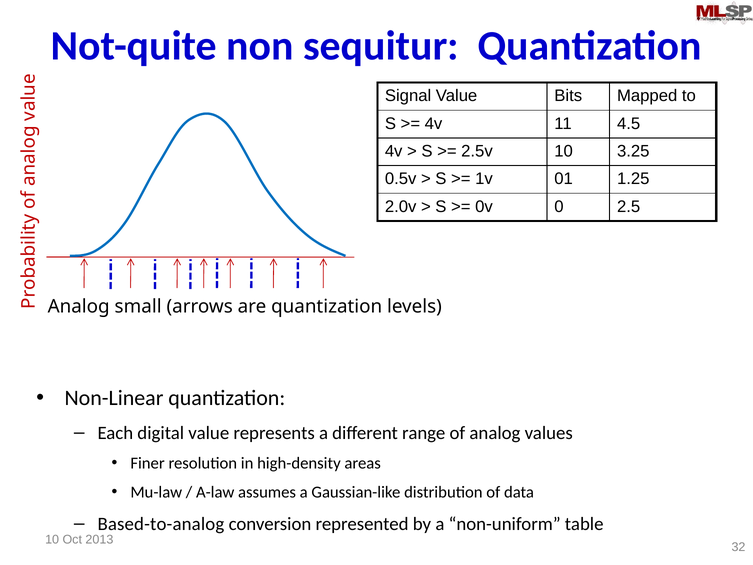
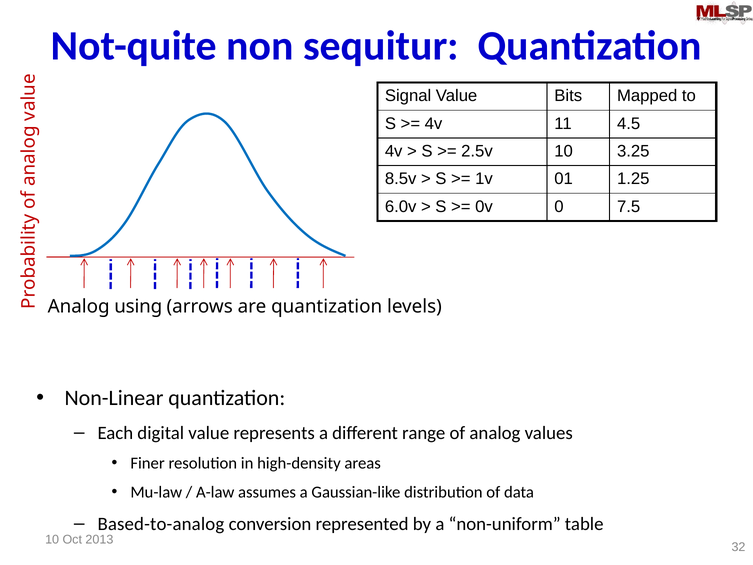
0.5v: 0.5v -> 8.5v
2.0v: 2.0v -> 6.0v
2.5: 2.5 -> 7.5
small: small -> using
